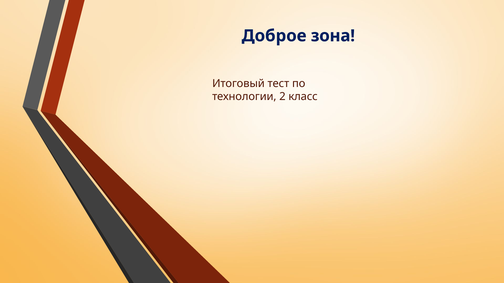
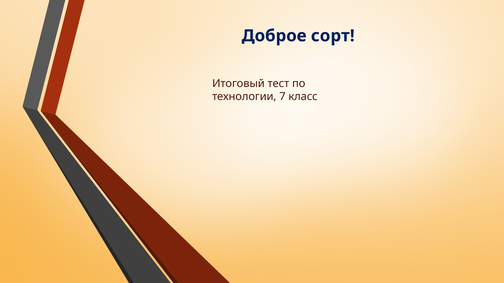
зона: зона -> сорт
2: 2 -> 7
